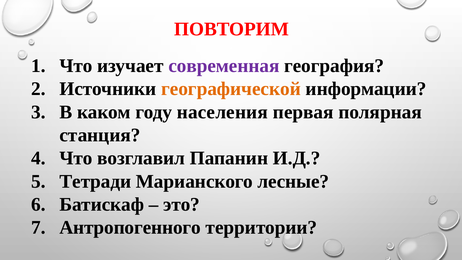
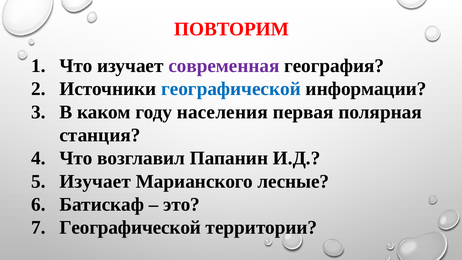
географической at (231, 89) colour: orange -> blue
Тетради at (95, 181): Тетради -> Изучает
Антропогенного at (130, 227): Антропогенного -> Географической
